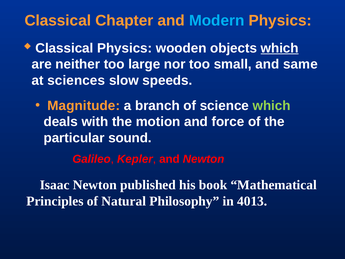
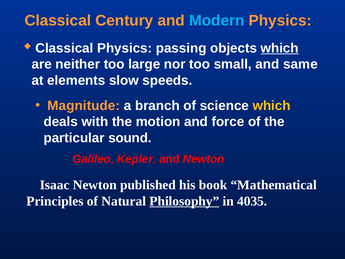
Chapter: Chapter -> Century
wooden: wooden -> passing
sciences: sciences -> elements
which at (272, 106) colour: light green -> yellow
Philosophy underline: none -> present
4013: 4013 -> 4035
